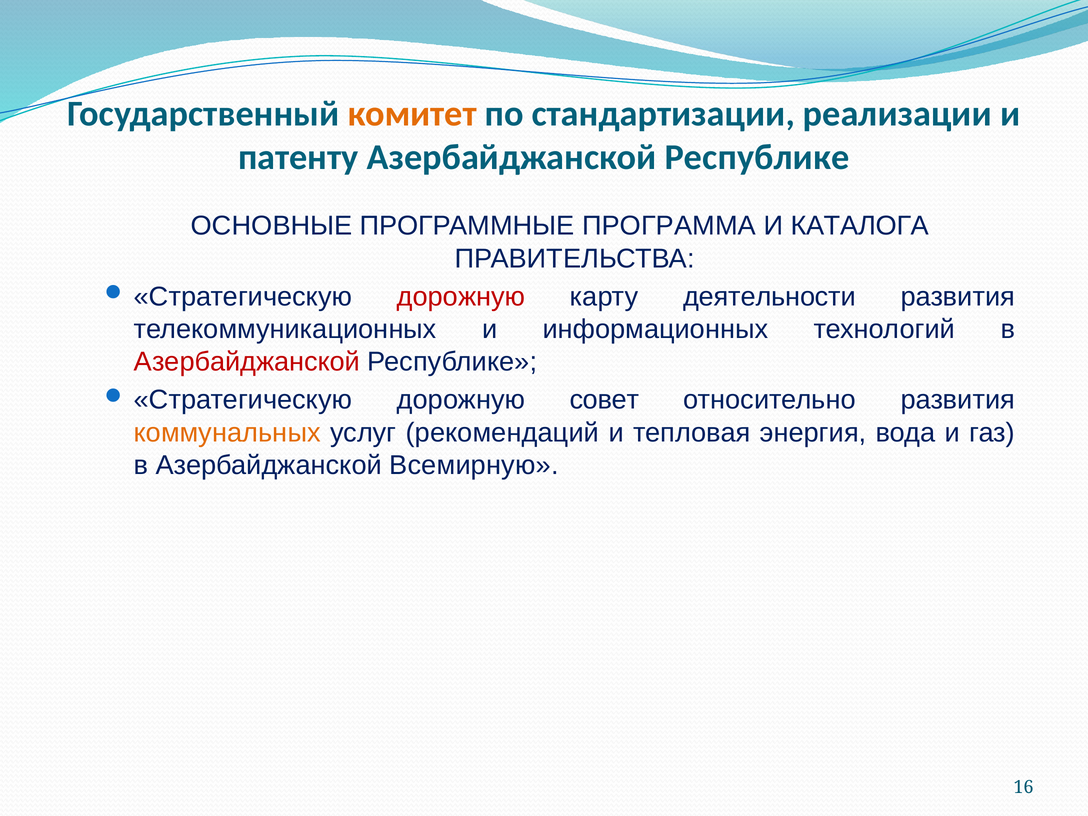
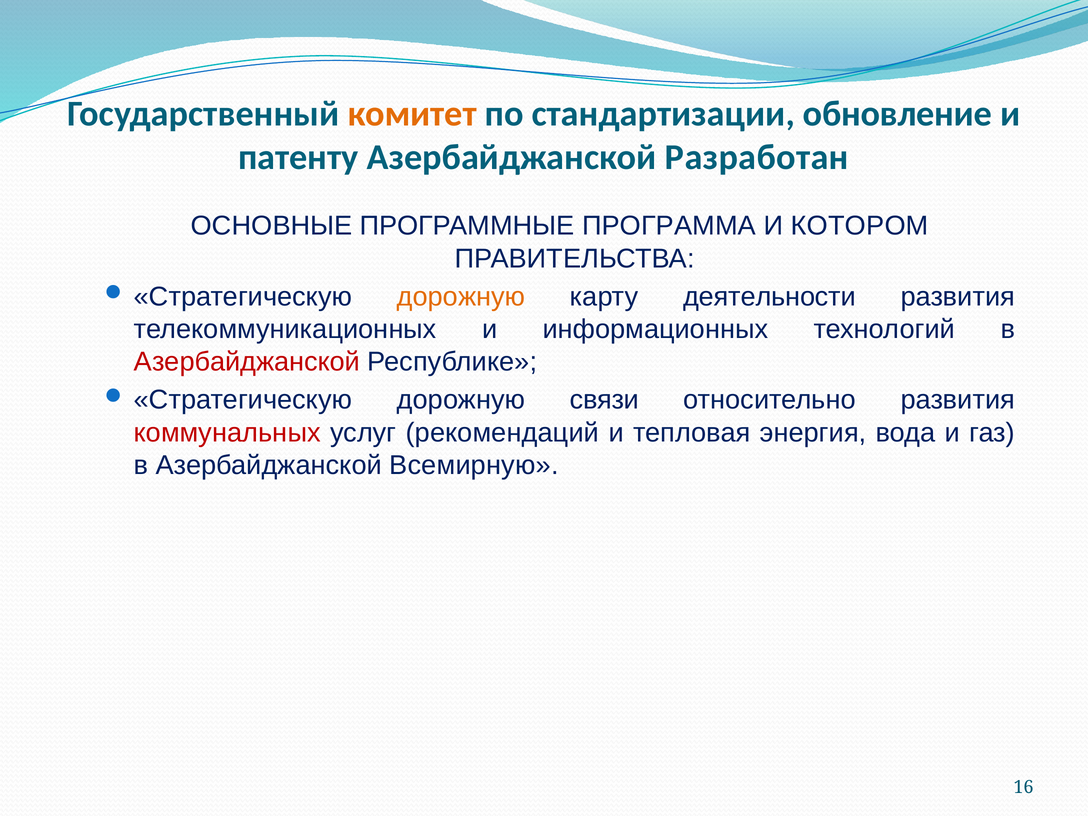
реализации: реализации -> обновление
патенту Азербайджанской Республике: Республике -> Разработан
КАТАЛОГА: КАТАЛОГА -> КОТОРОМ
дорожную at (461, 297) colour: red -> orange
совет: совет -> связи
коммунальных colour: orange -> red
